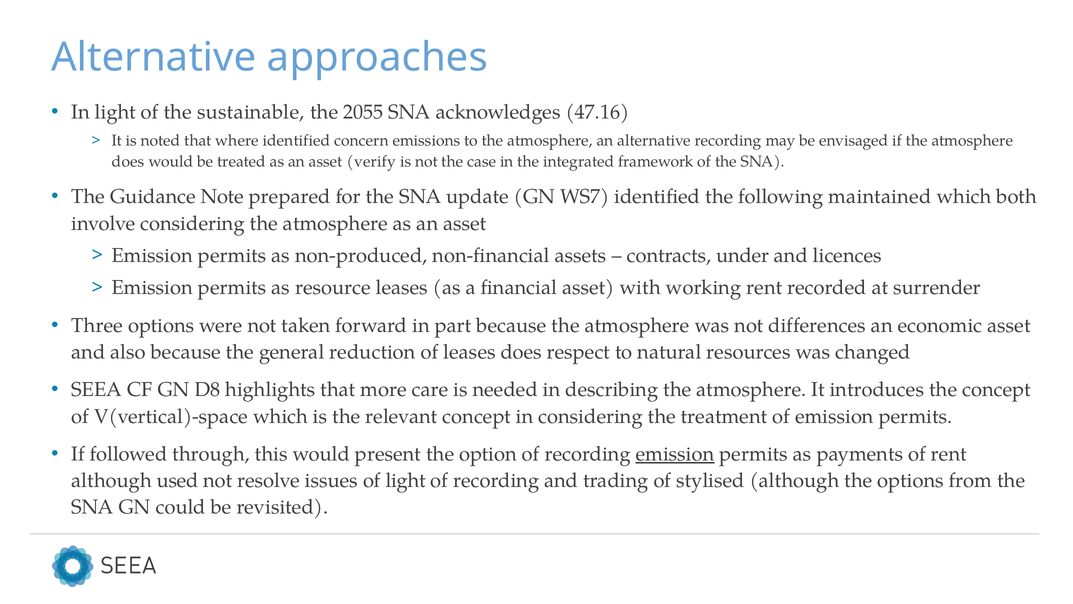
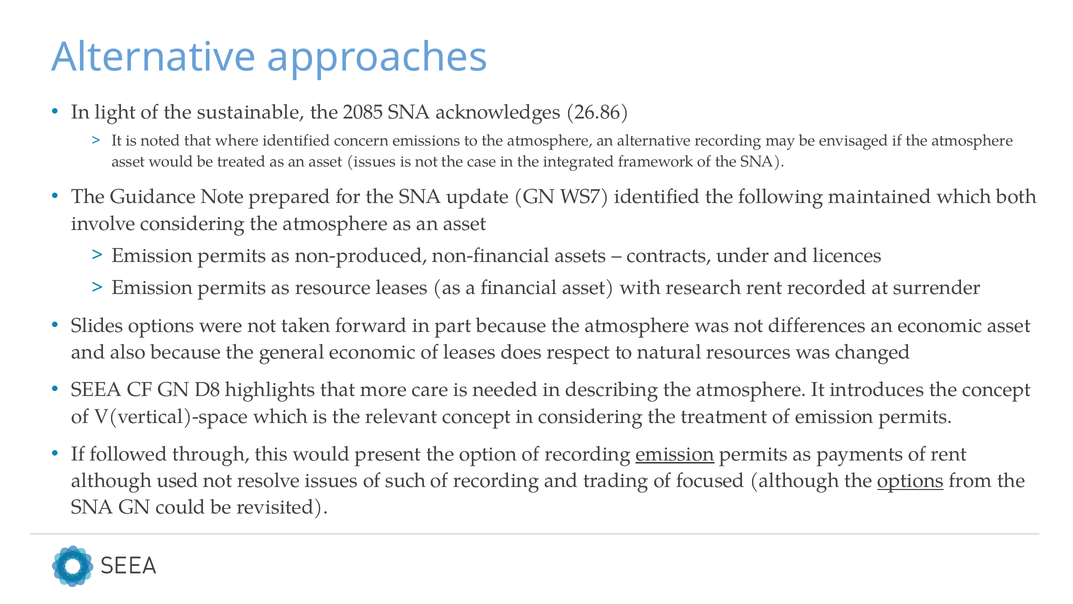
2055: 2055 -> 2085
47.16: 47.16 -> 26.86
does at (128, 161): does -> asset
asset verify: verify -> issues
working: working -> research
Three: Three -> Slides
general reduction: reduction -> economic
of light: light -> such
stylised: stylised -> focused
options at (911, 480) underline: none -> present
